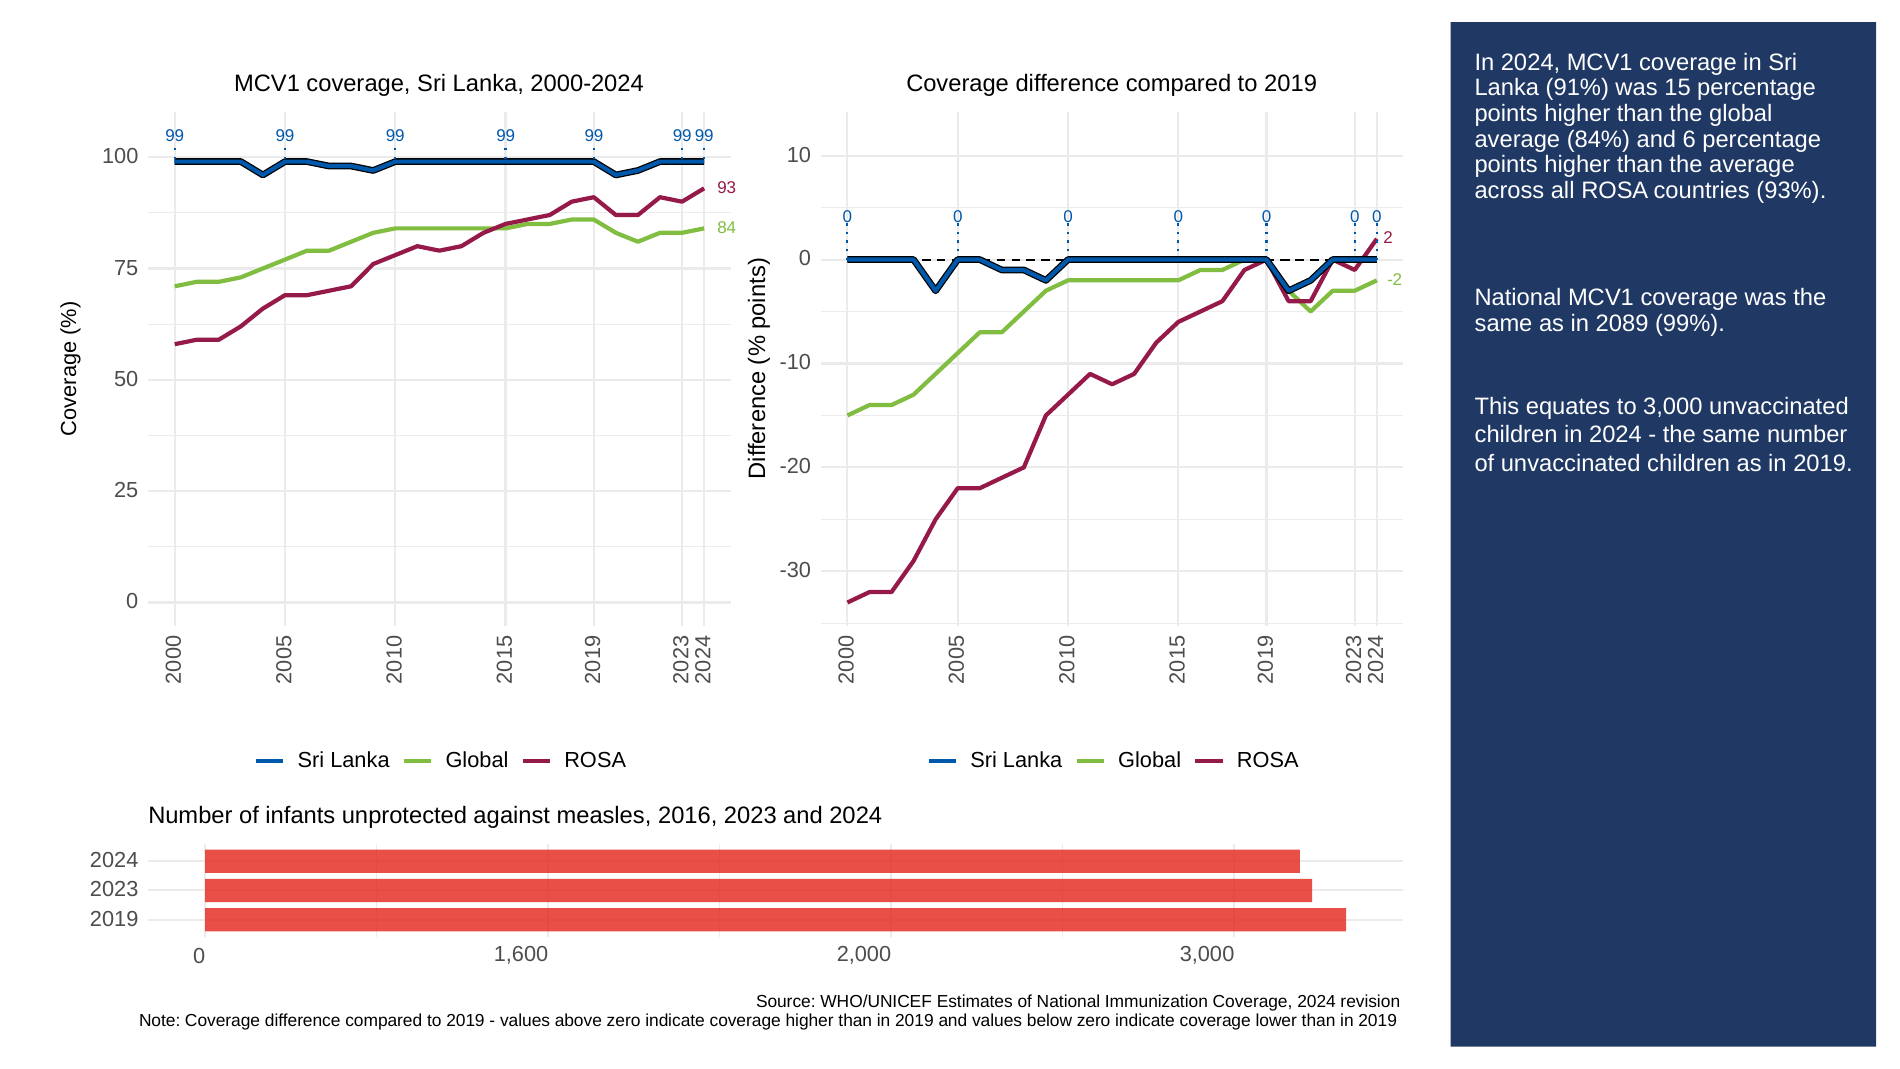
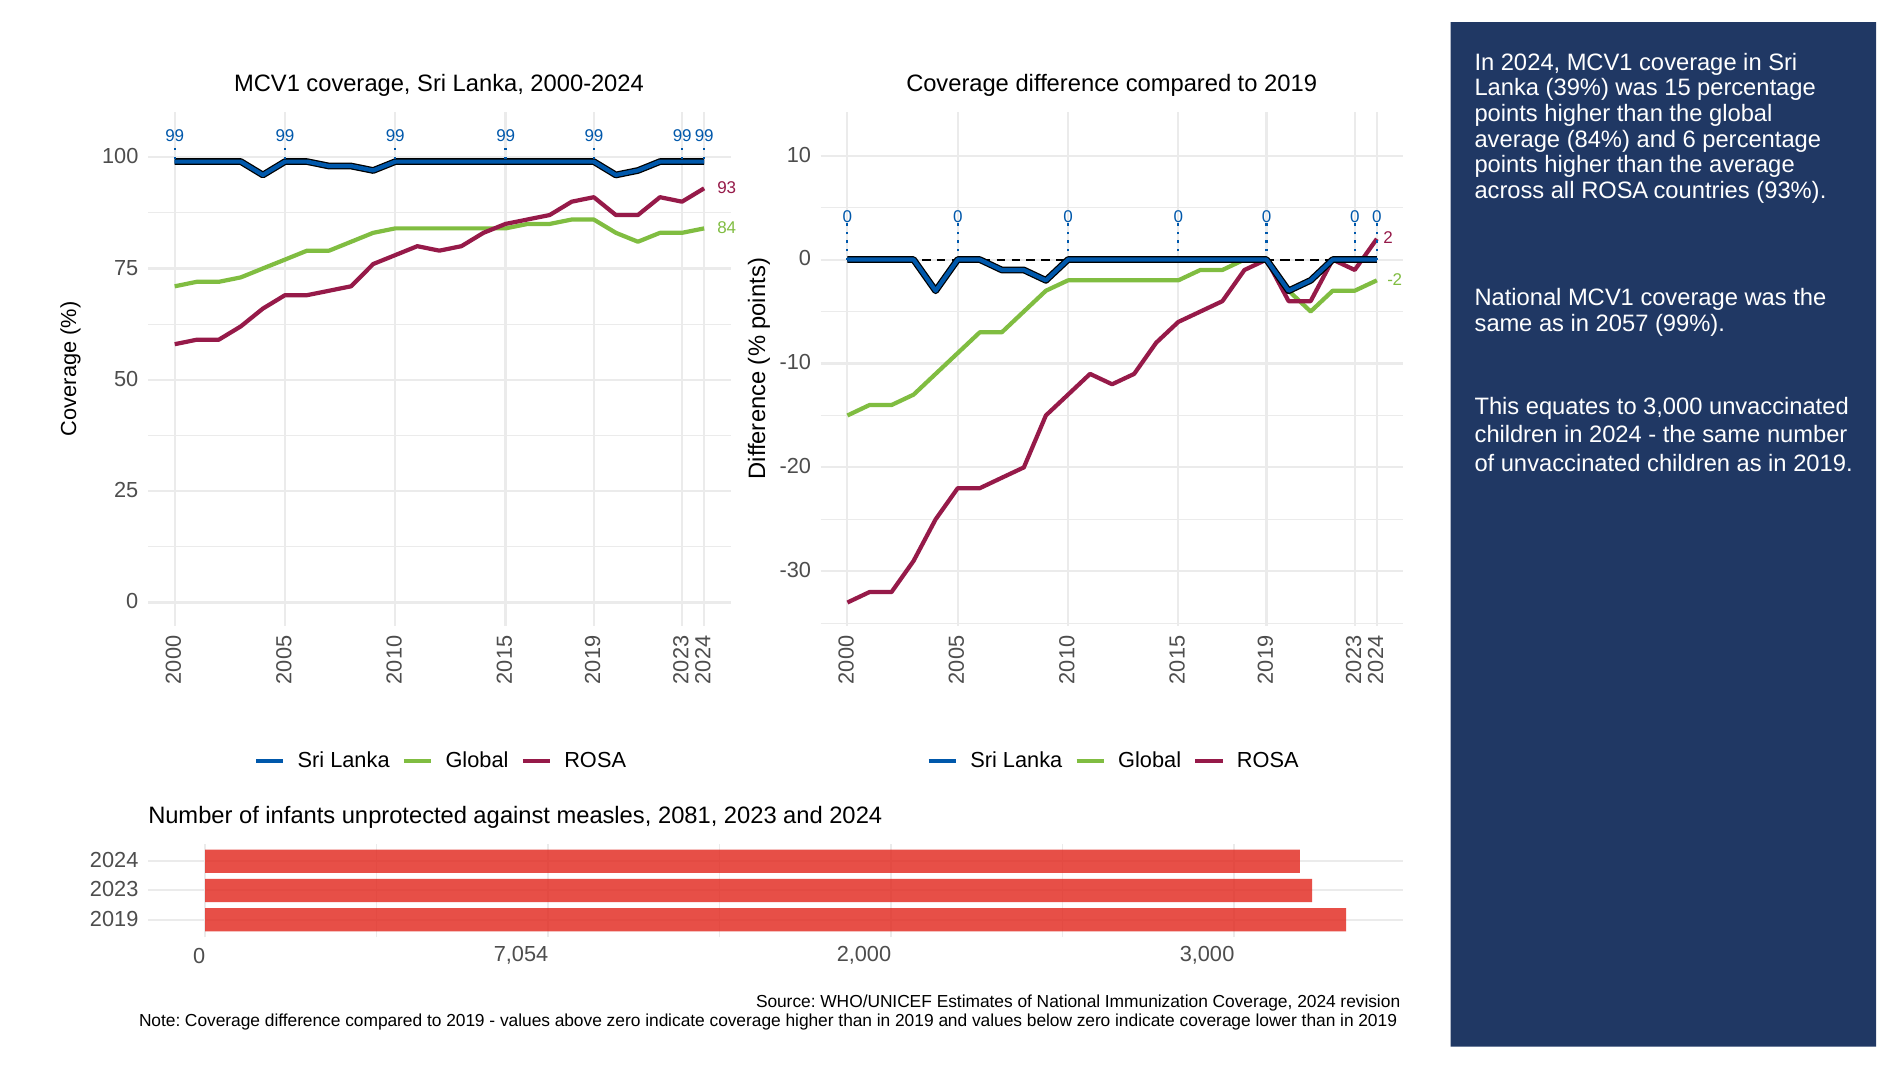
91%: 91% -> 39%
2089: 2089 -> 2057
2016: 2016 -> 2081
1,600: 1,600 -> 7,054
